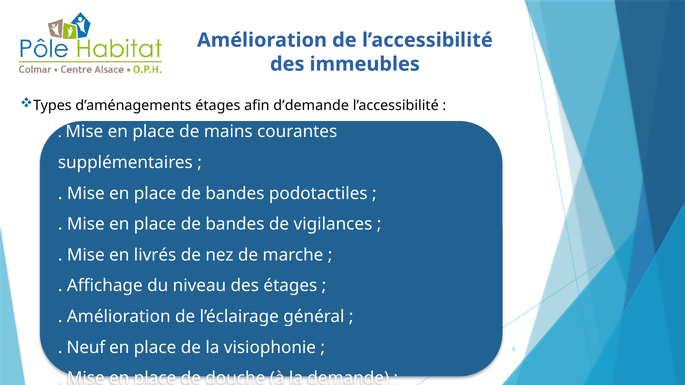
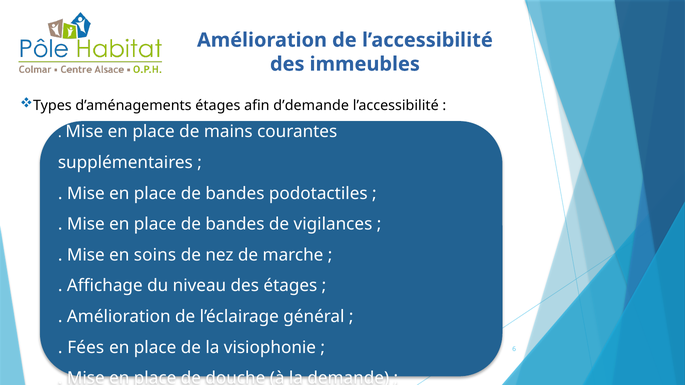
livrés: livrés -> soins
Neuf: Neuf -> Fées
